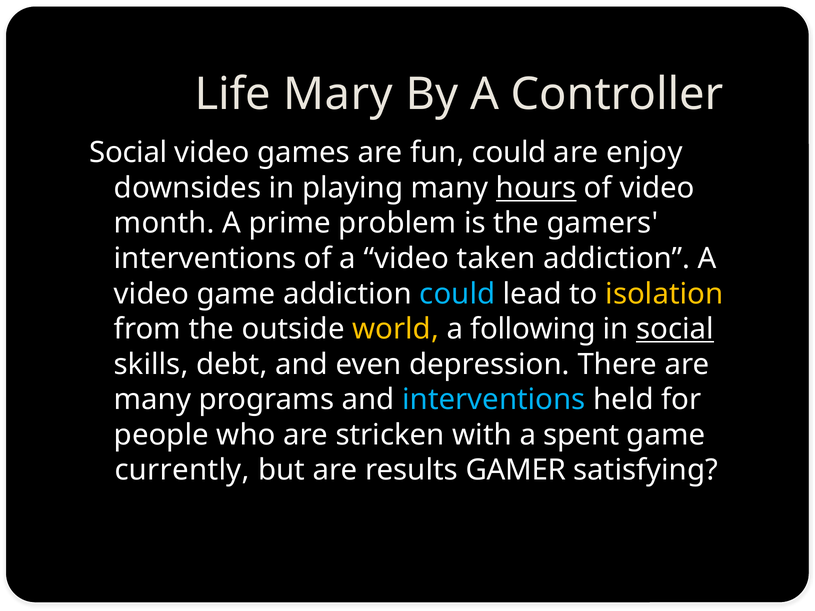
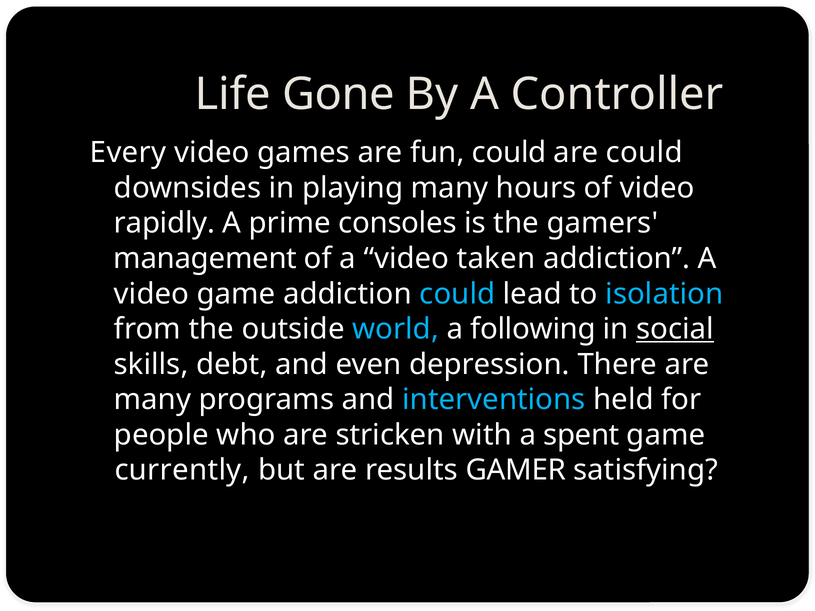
Mary: Mary -> Gone
Social at (128, 153): Social -> Every
are enjoy: enjoy -> could
hours underline: present -> none
month: month -> rapidly
problem: problem -> consoles
interventions at (205, 259): interventions -> management
isolation colour: yellow -> light blue
world colour: yellow -> light blue
